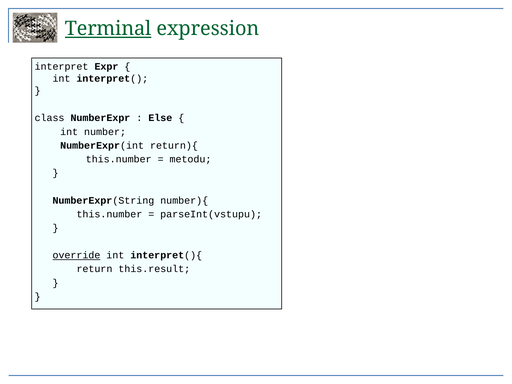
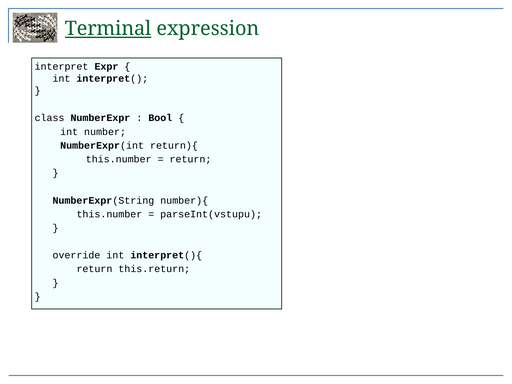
Else: Else -> Bool
metodu at (190, 159): metodu -> return
override underline: present -> none
this.result: this.result -> this.return
